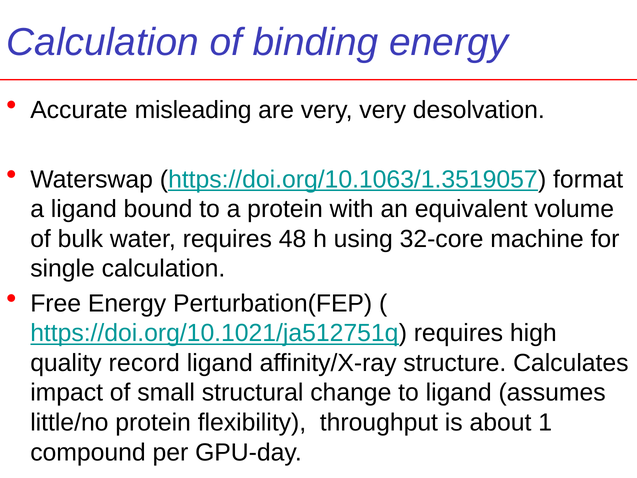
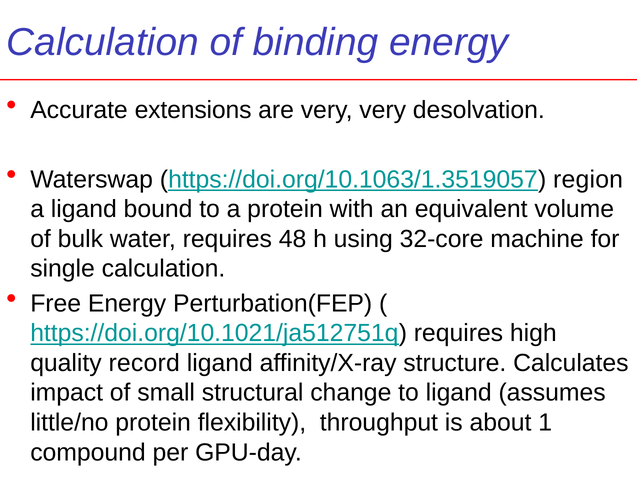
misleading: misleading -> extensions
format: format -> region
